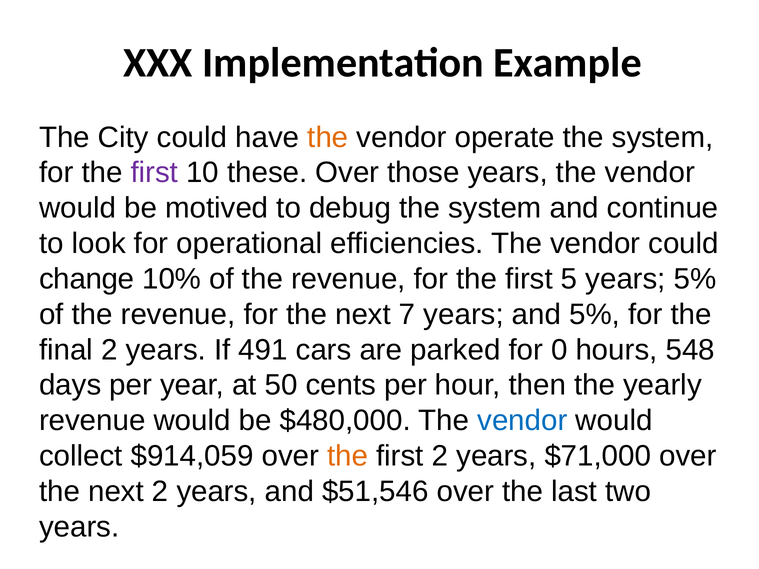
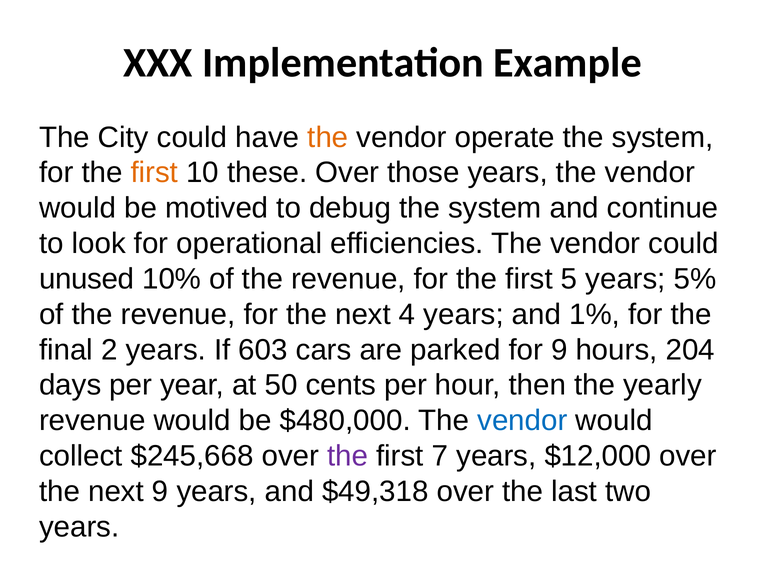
first at (154, 173) colour: purple -> orange
change: change -> unused
7: 7 -> 4
and 5%: 5% -> 1%
491: 491 -> 603
for 0: 0 -> 9
548: 548 -> 204
$914,059: $914,059 -> $245,668
the at (348, 456) colour: orange -> purple
first 2: 2 -> 7
$71,000: $71,000 -> $12,000
next 2: 2 -> 9
$51,546: $51,546 -> $49,318
